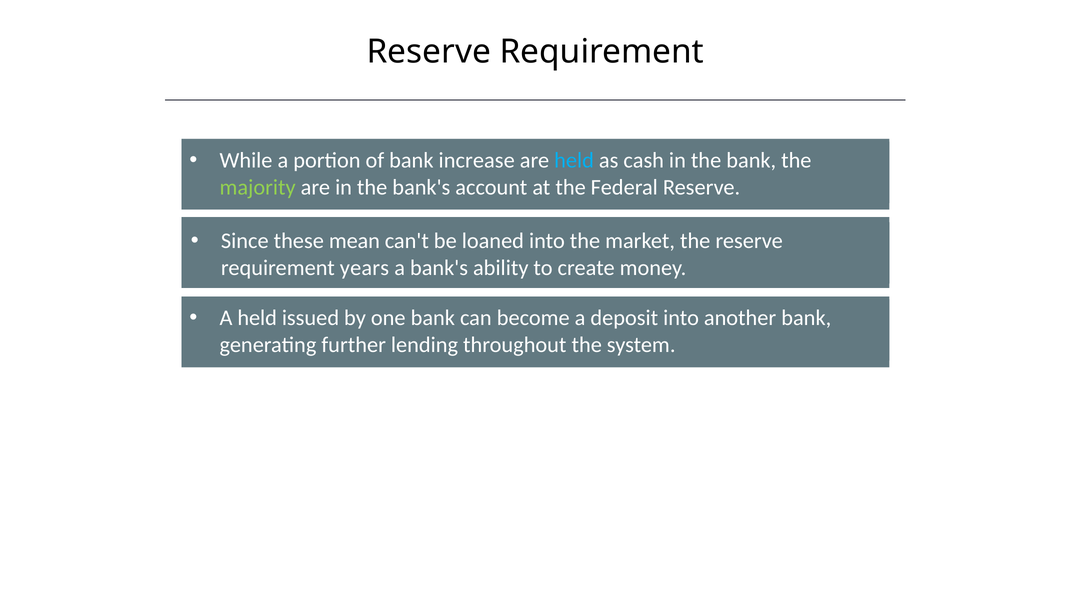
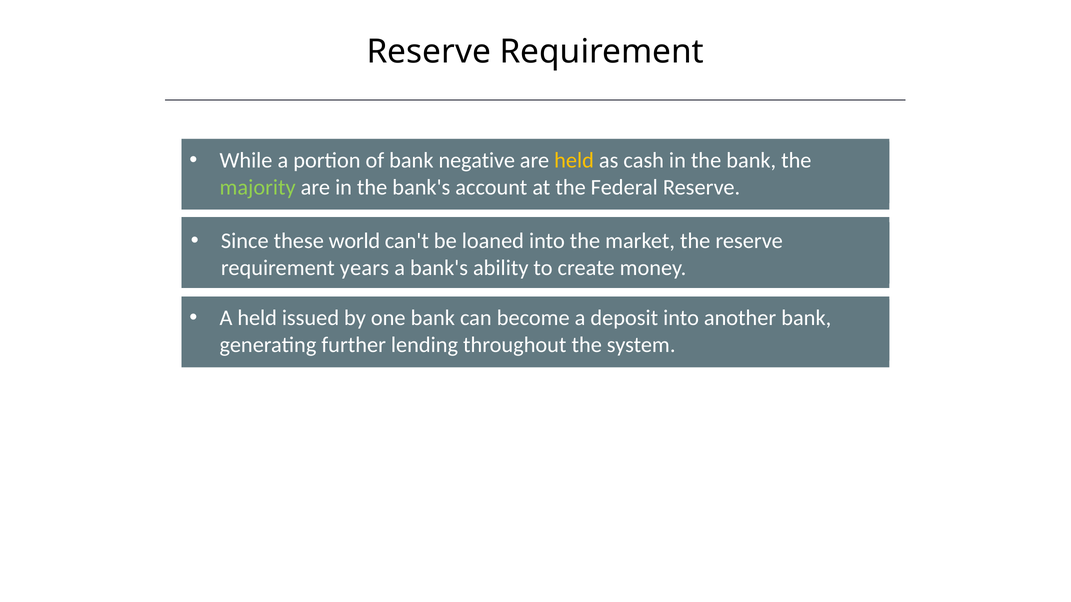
increase: increase -> negative
held at (574, 161) colour: light blue -> yellow
mean: mean -> world
